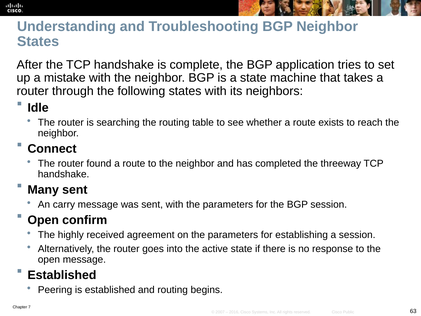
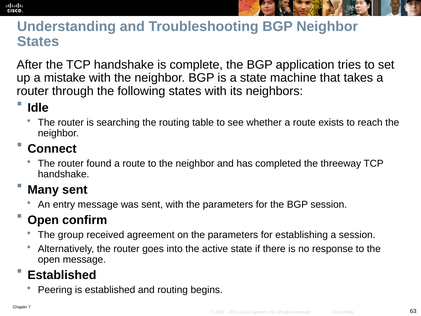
carry: carry -> entry
highly: highly -> group
